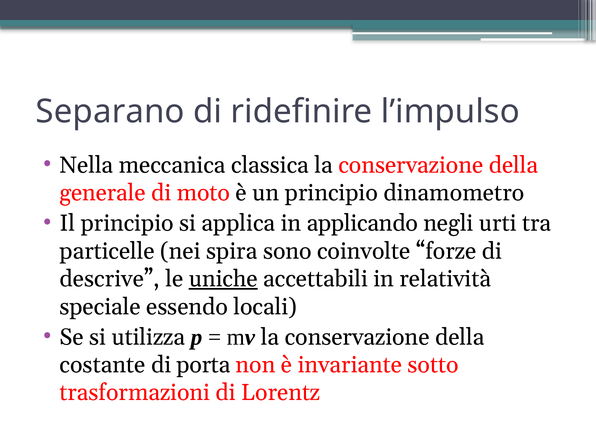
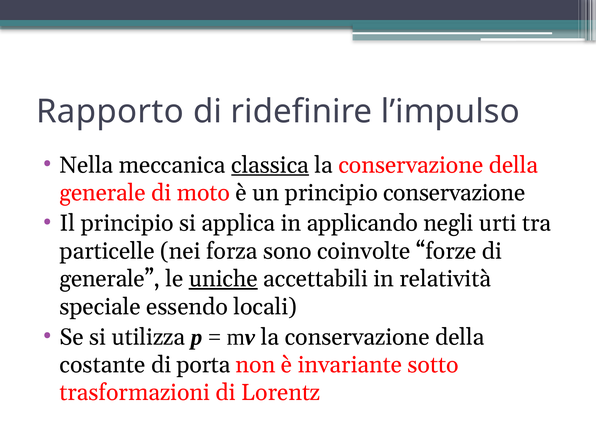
Separano: Separano -> Rapporto
classica underline: none -> present
principio dinamometro: dinamometro -> conservazione
spira: spira -> forza
descrive at (110, 279): descrive -> generale
